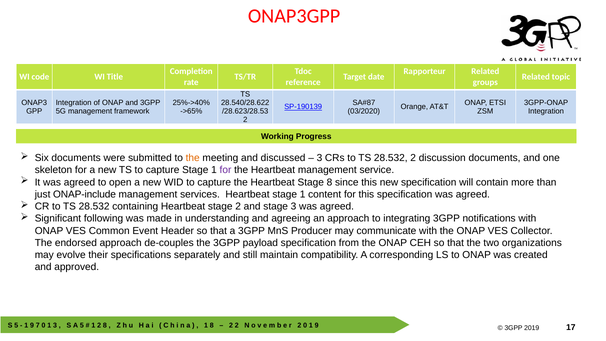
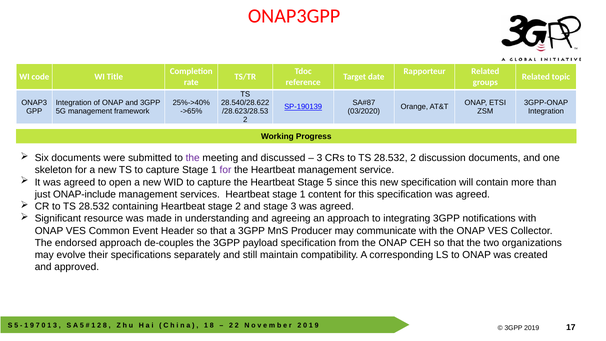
the at (193, 158) colour: orange -> purple
Stage 8: 8 -> 5
following: following -> resource
